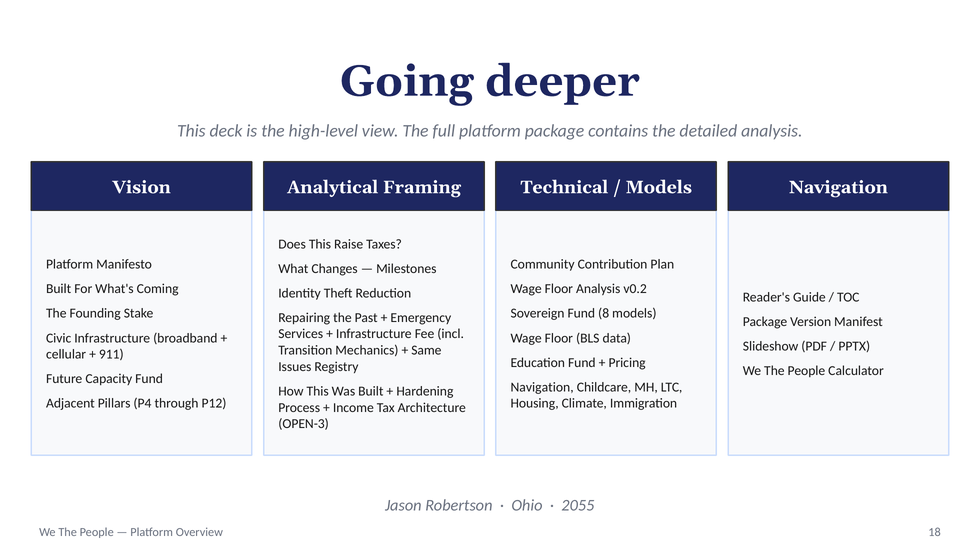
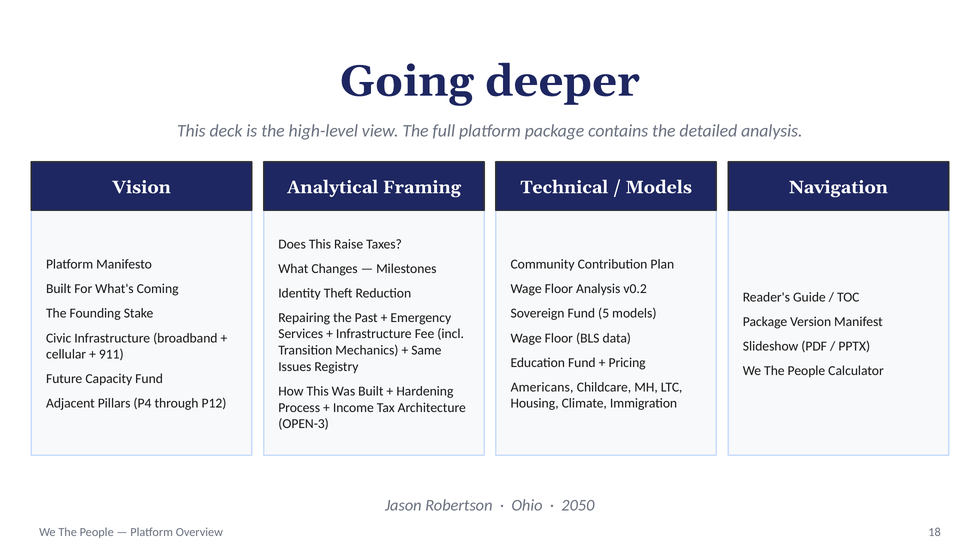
8: 8 -> 5
Navigation at (542, 387): Navigation -> Americans
2055: 2055 -> 2050
